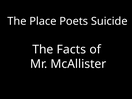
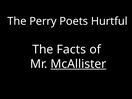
Place: Place -> Perry
Suicide: Suicide -> Hurtful
McAllister underline: none -> present
